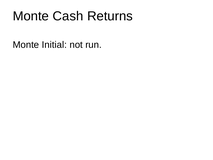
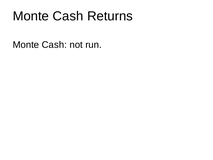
Initial at (54, 45): Initial -> Cash
